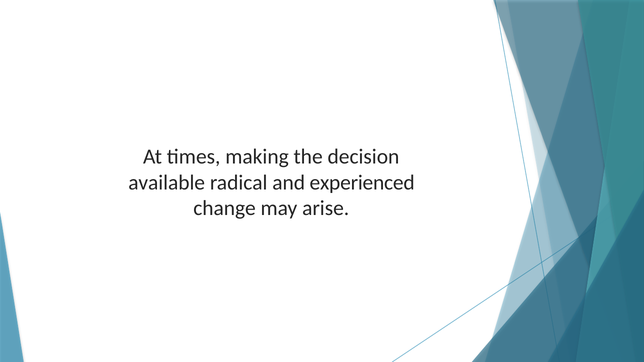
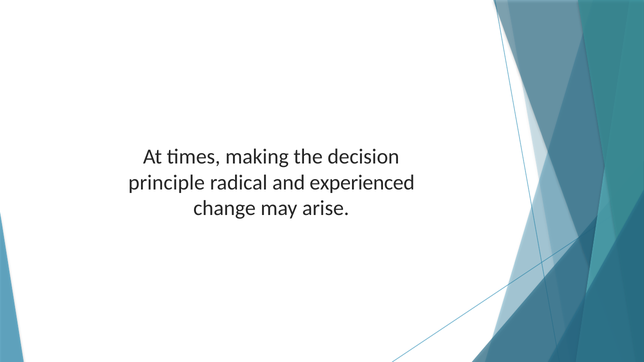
available: available -> principle
